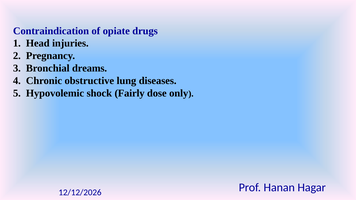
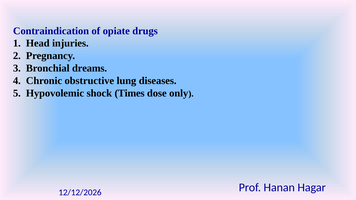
Fairly: Fairly -> Times
